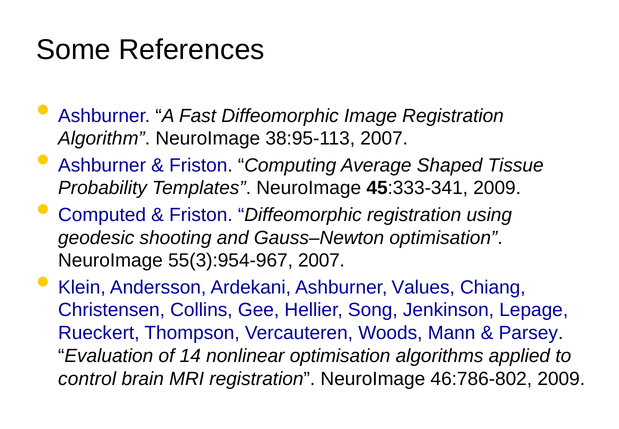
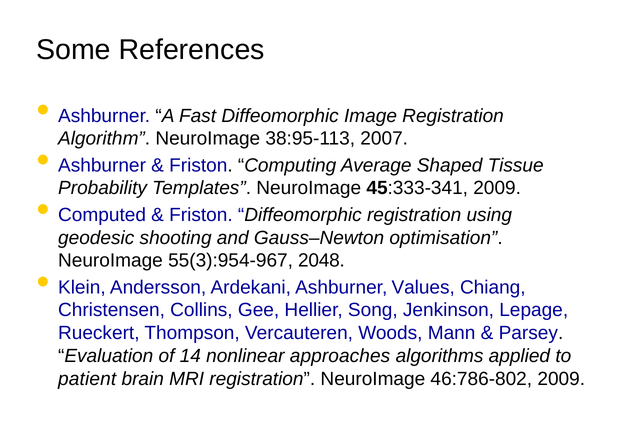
55(3):954-967 2007: 2007 -> 2048
nonlinear optimisation: optimisation -> approaches
control: control -> patient
